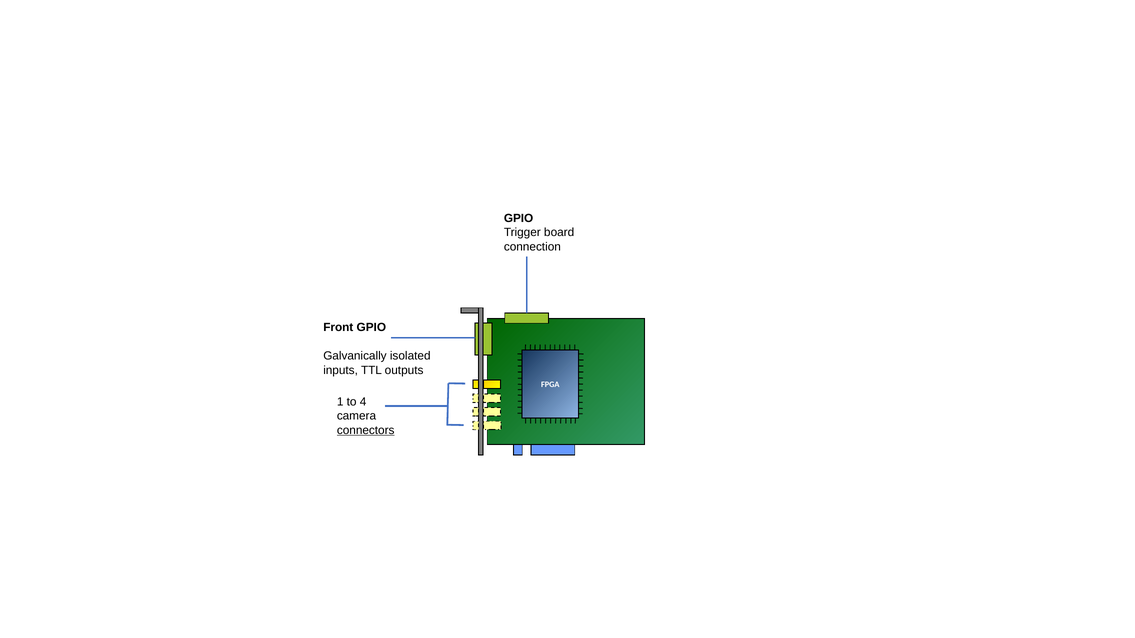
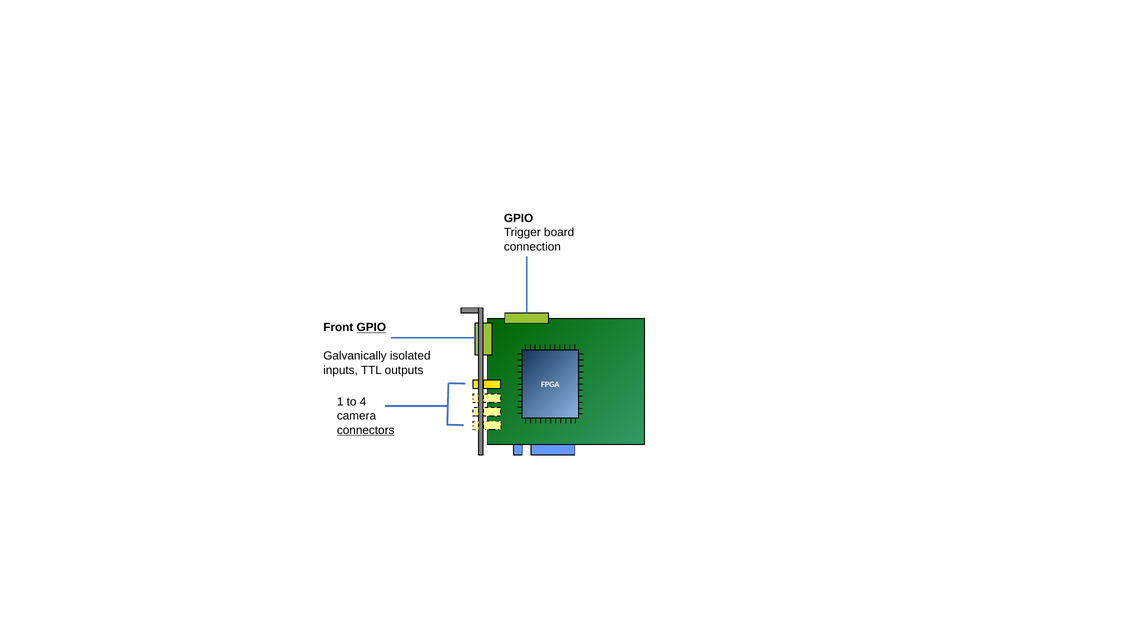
GPIO at (371, 328) underline: none -> present
